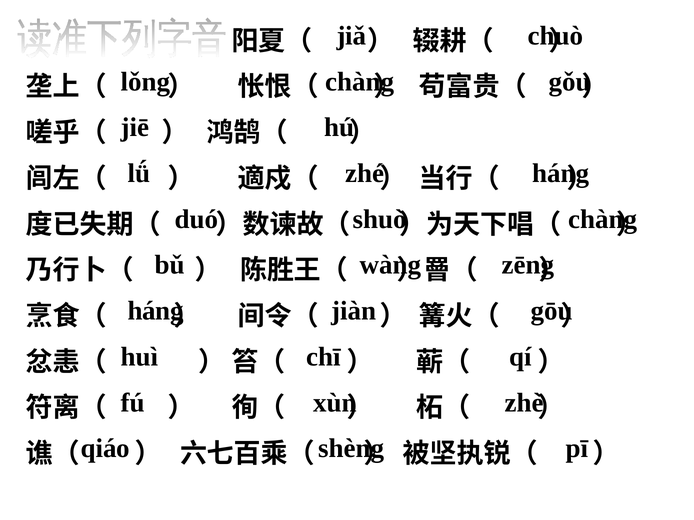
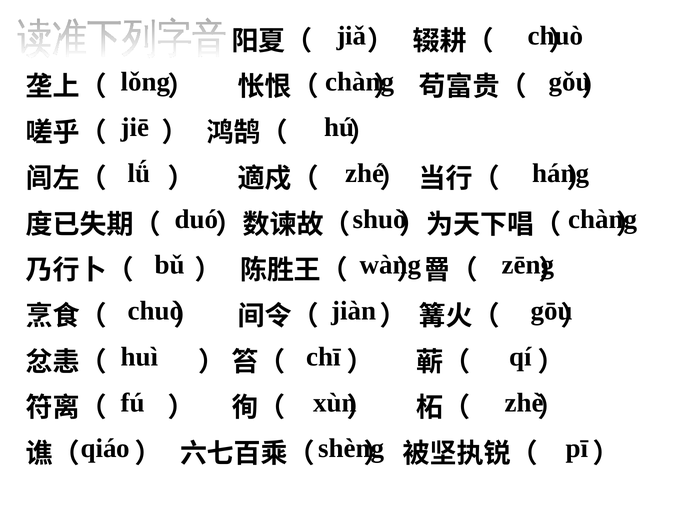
háng at (156, 311): háng -> chuò
